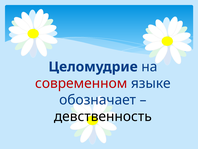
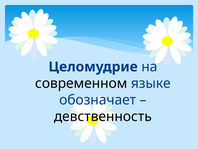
современном colour: red -> black
